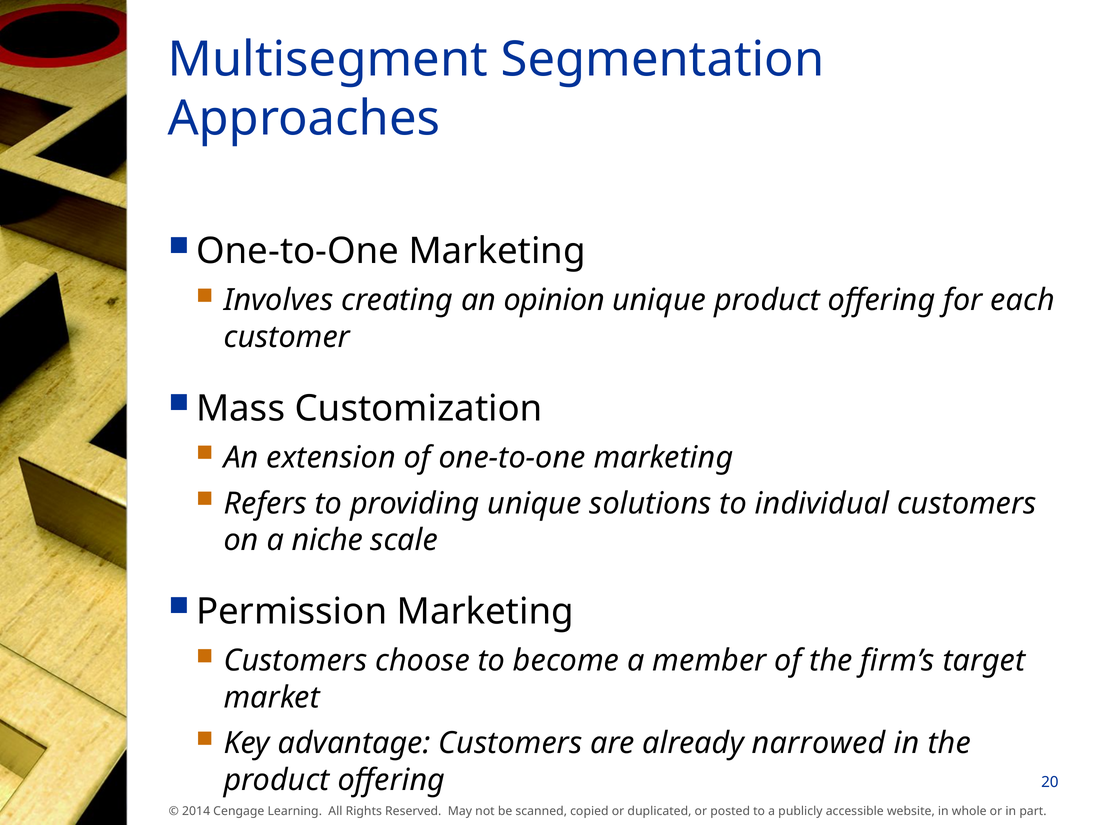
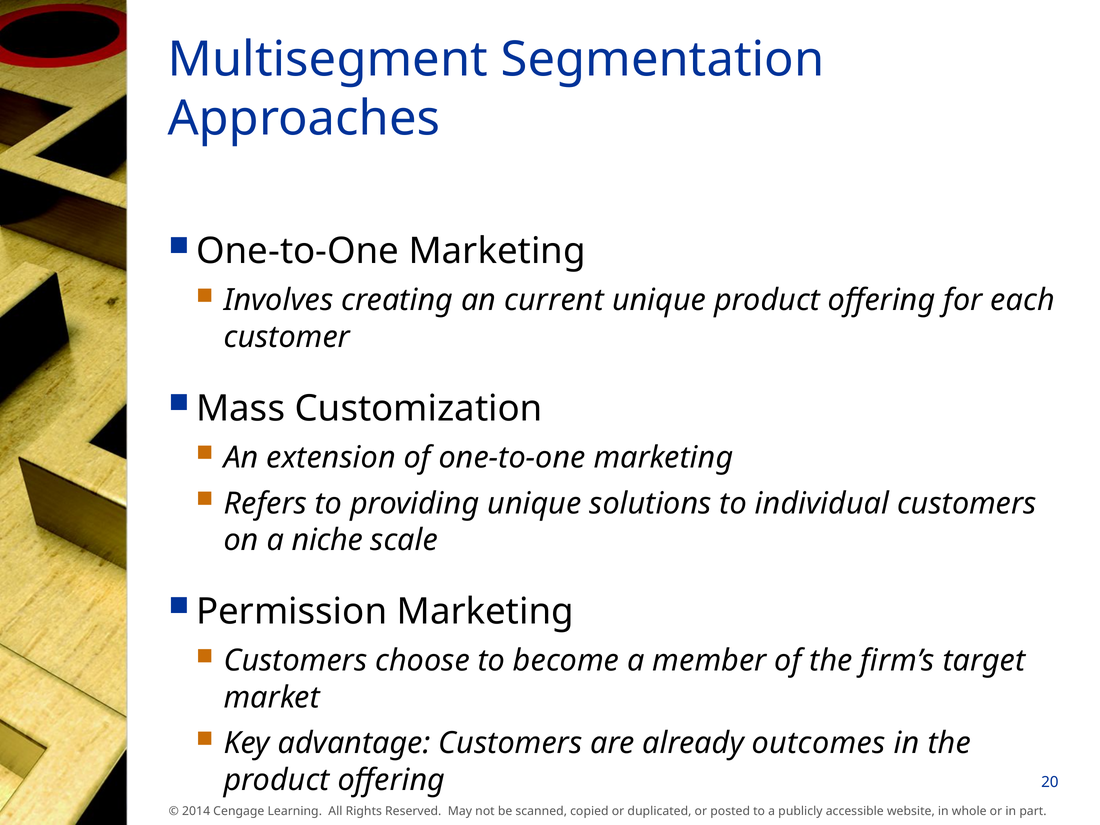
opinion: opinion -> current
narrowed: narrowed -> outcomes
